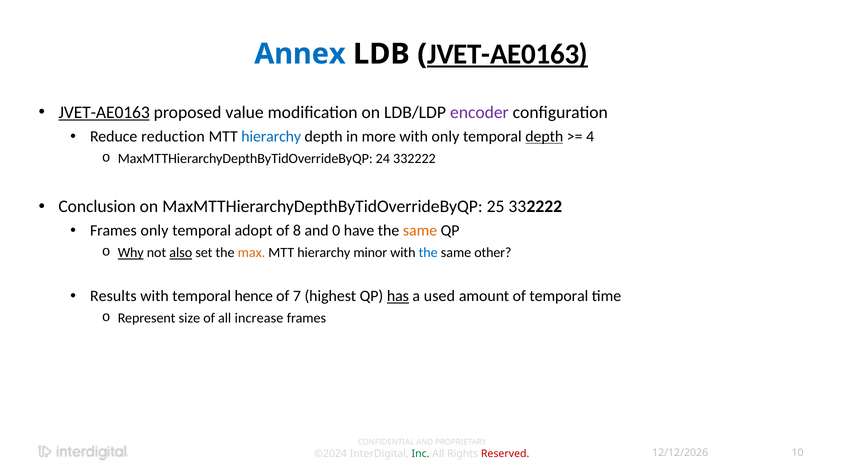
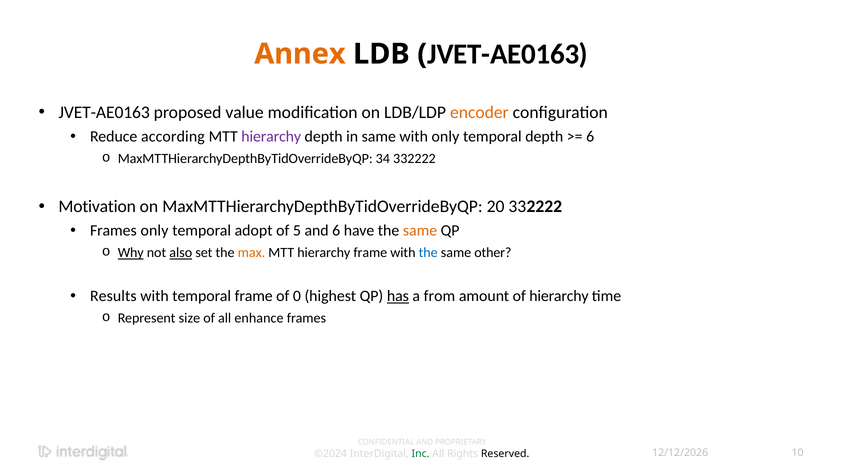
Annex colour: blue -> orange
JVET-AE0163 at (508, 54) underline: present -> none
JVET-AE0163 at (104, 112) underline: present -> none
encoder colour: purple -> orange
reduction: reduction -> according
hierarchy at (271, 136) colour: blue -> purple
in more: more -> same
depth at (544, 136) underline: present -> none
4 at (590, 136): 4 -> 6
24: 24 -> 34
Conclusion: Conclusion -> Motivation
25: 25 -> 20
8: 8 -> 5
and 0: 0 -> 6
hierarchy minor: minor -> frame
temporal hence: hence -> frame
7: 7 -> 0
used: used -> from
of temporal: temporal -> hierarchy
increase: increase -> enhance
Reserved colour: red -> black
